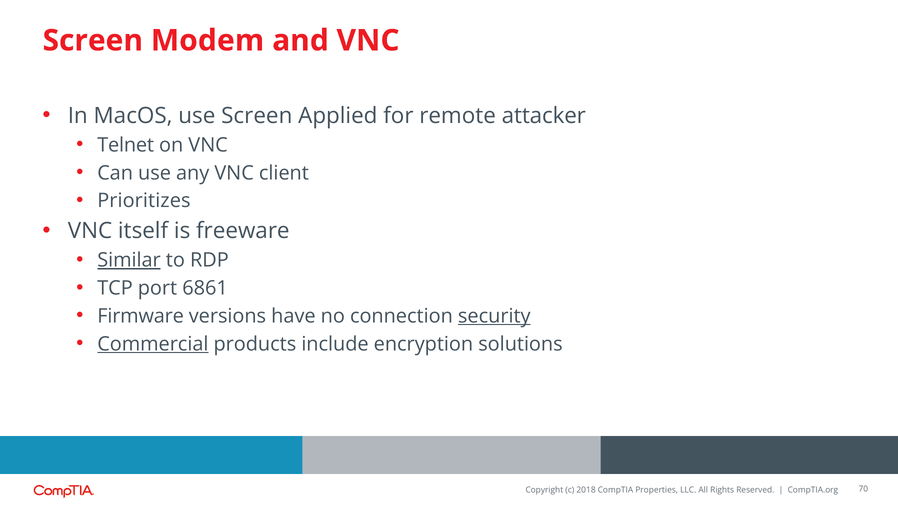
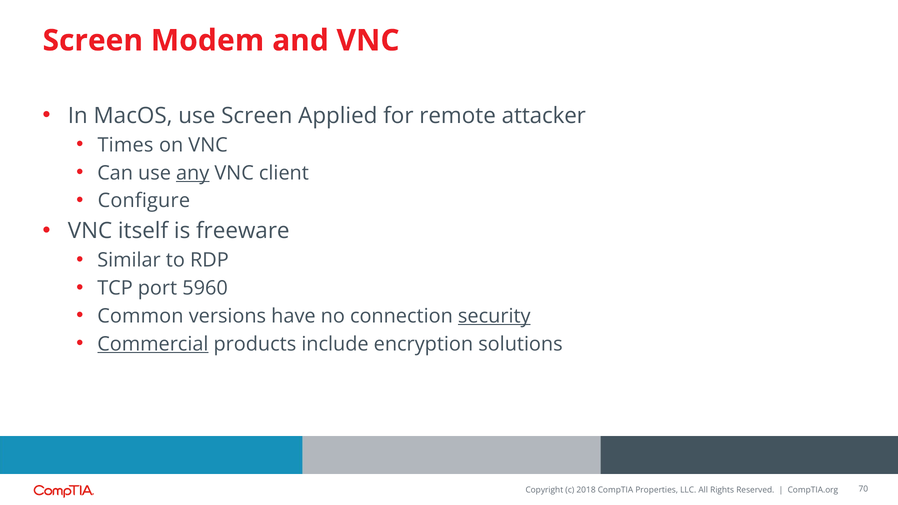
Telnet: Telnet -> Times
any underline: none -> present
Prioritizes: Prioritizes -> Configure
Similar underline: present -> none
6861: 6861 -> 5960
Firmware: Firmware -> Common
